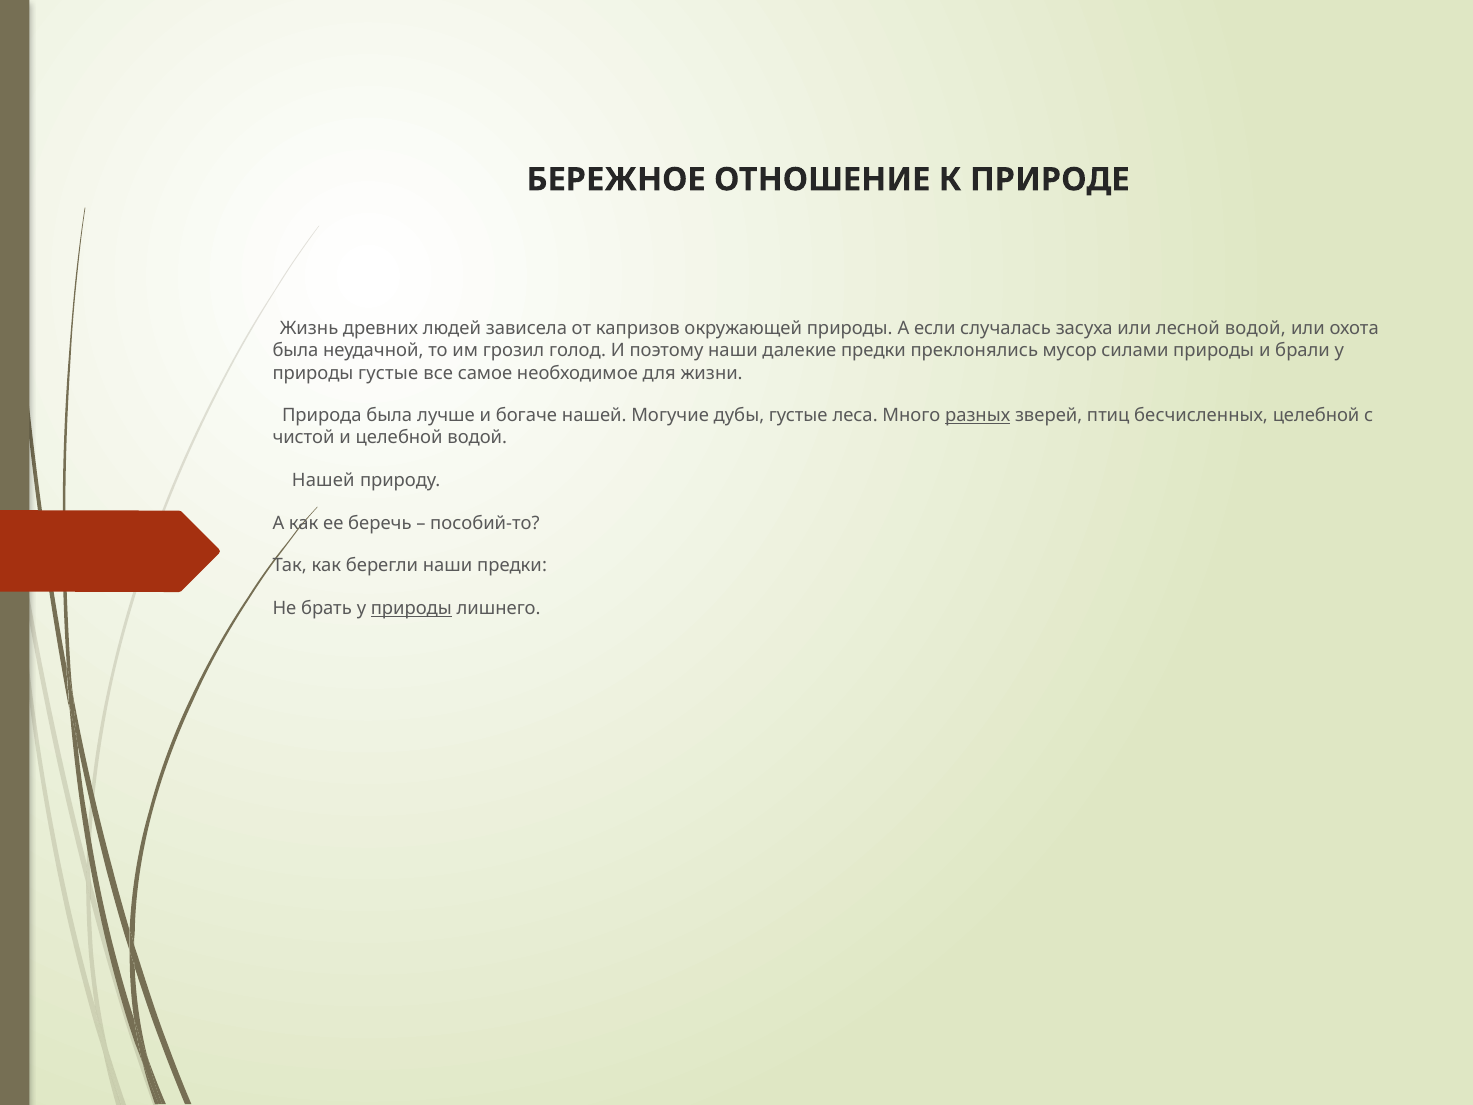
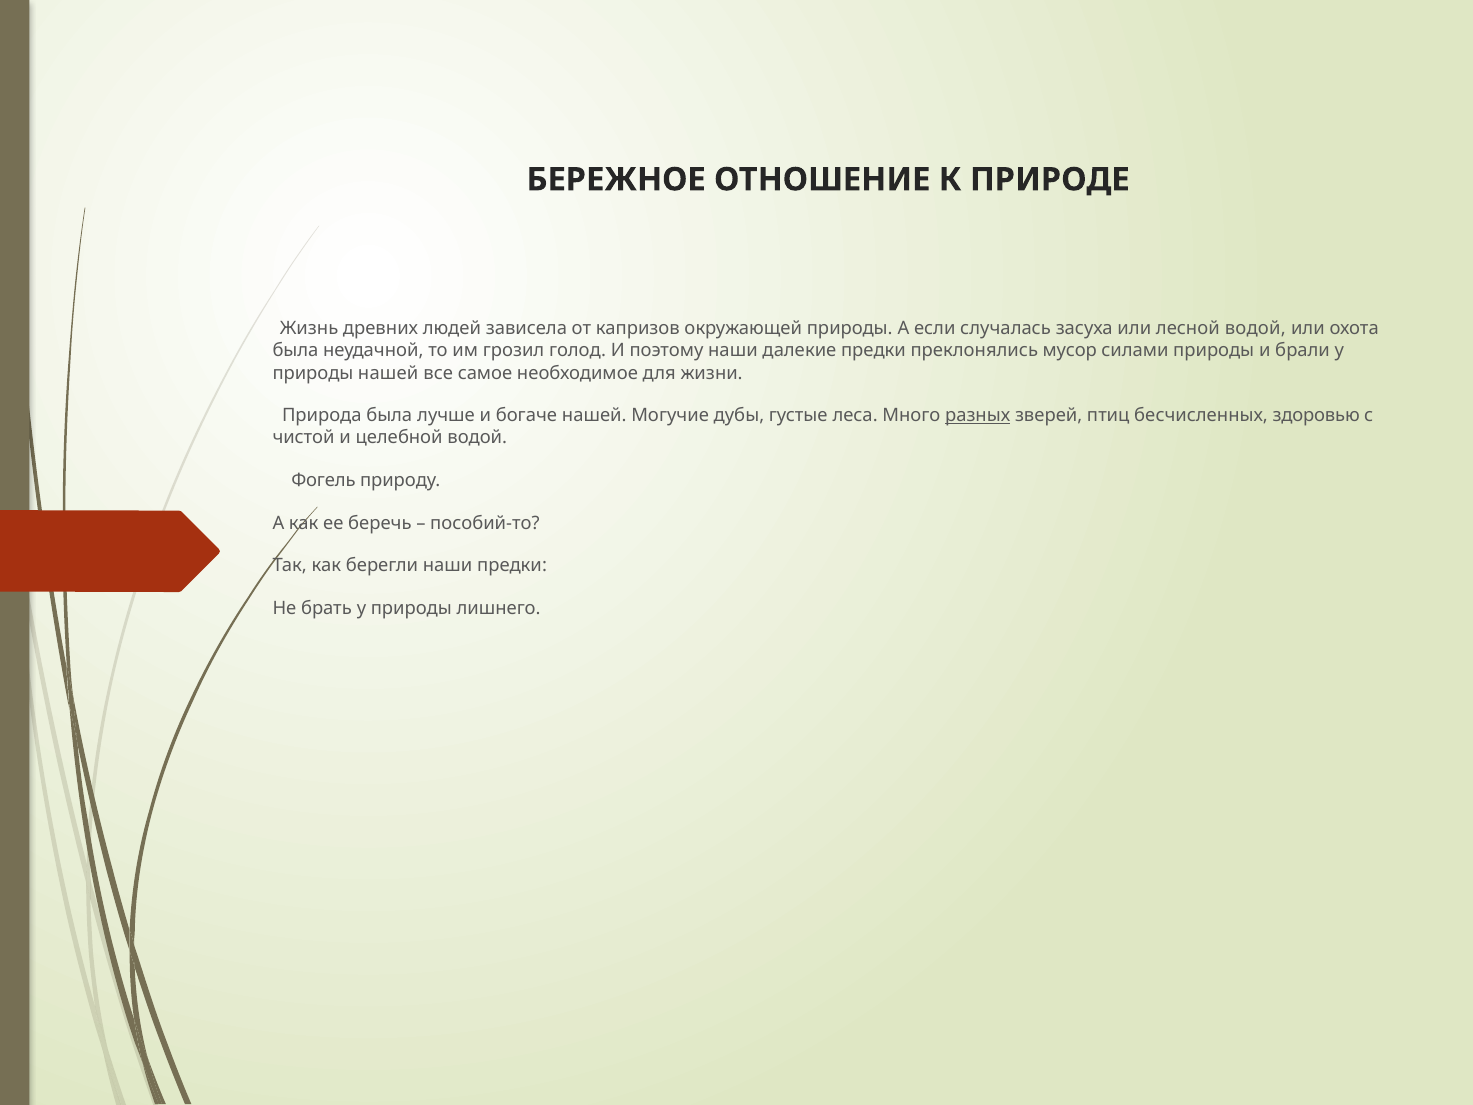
природы густые: густые -> нашей
бесчисленных целебной: целебной -> здоровью
Нашей at (323, 480): Нашей -> Фогель
природы at (411, 608) underline: present -> none
